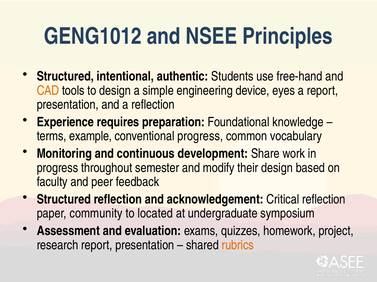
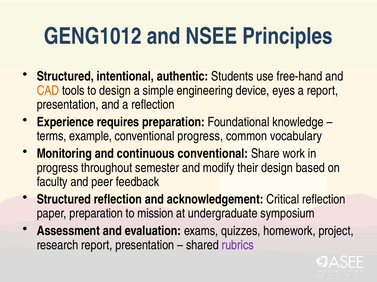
continuous development: development -> conventional
paper community: community -> preparation
located: located -> mission
rubrics colour: orange -> purple
